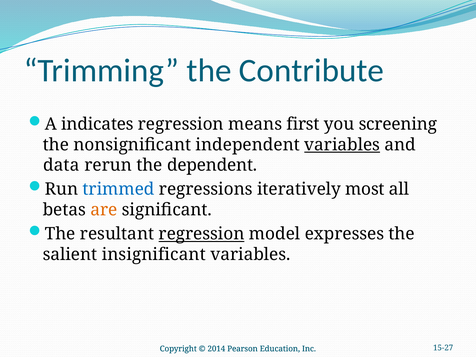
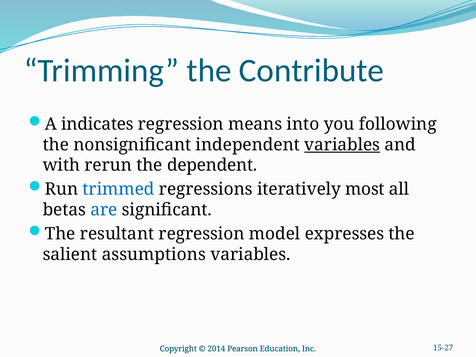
first: first -> into
screening: screening -> following
data: data -> with
are colour: orange -> blue
regression at (202, 234) underline: present -> none
insignificant: insignificant -> assumptions
